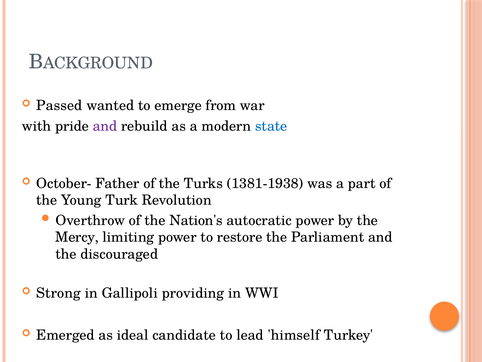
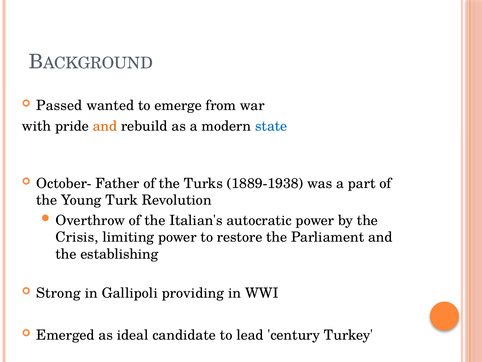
and at (105, 126) colour: purple -> orange
1381-1938: 1381-1938 -> 1889-1938
Nation's: Nation's -> Italian's
Mercy: Mercy -> Crisis
discouraged: discouraged -> establishing
himself: himself -> century
